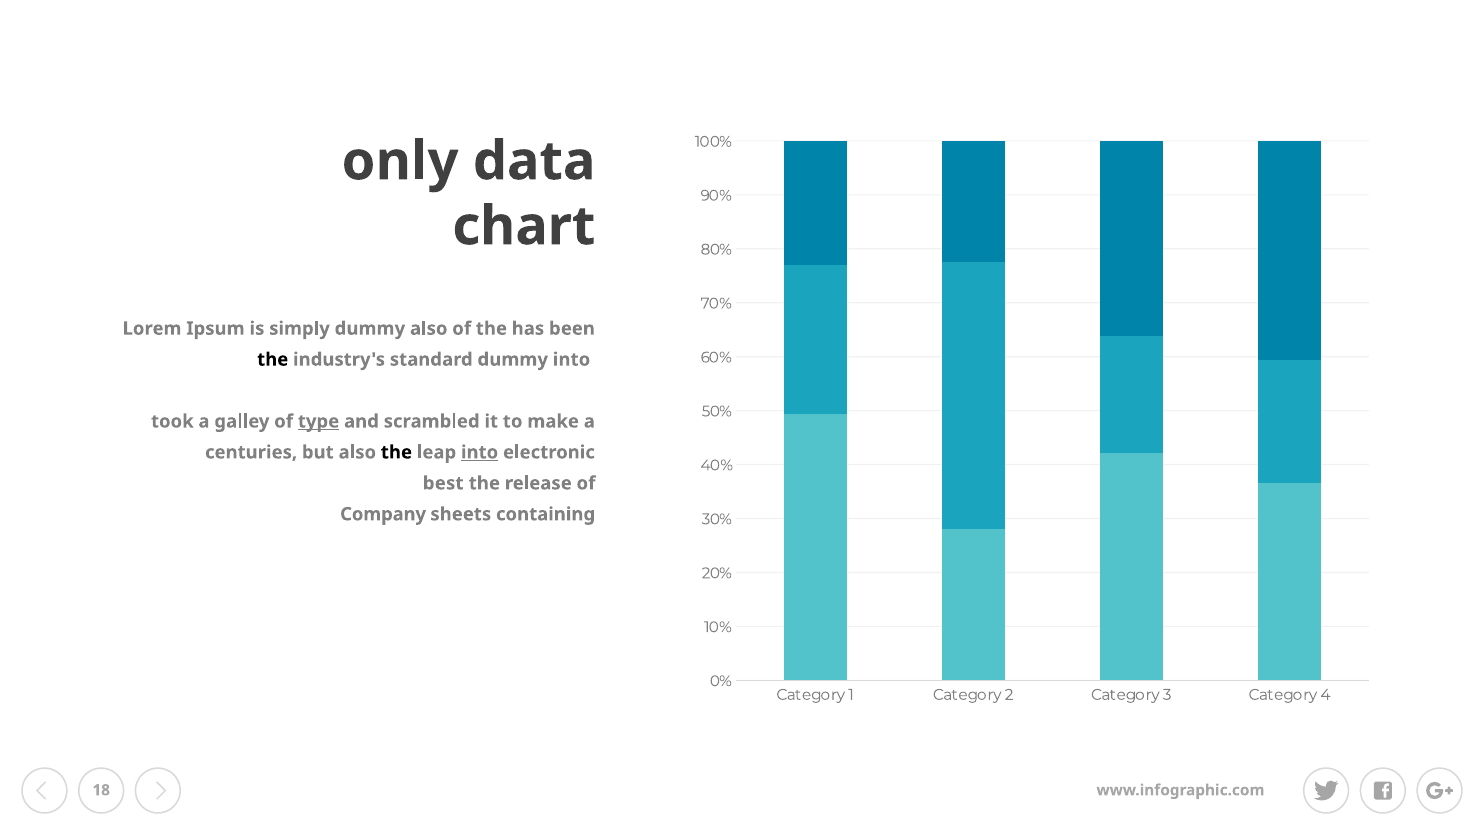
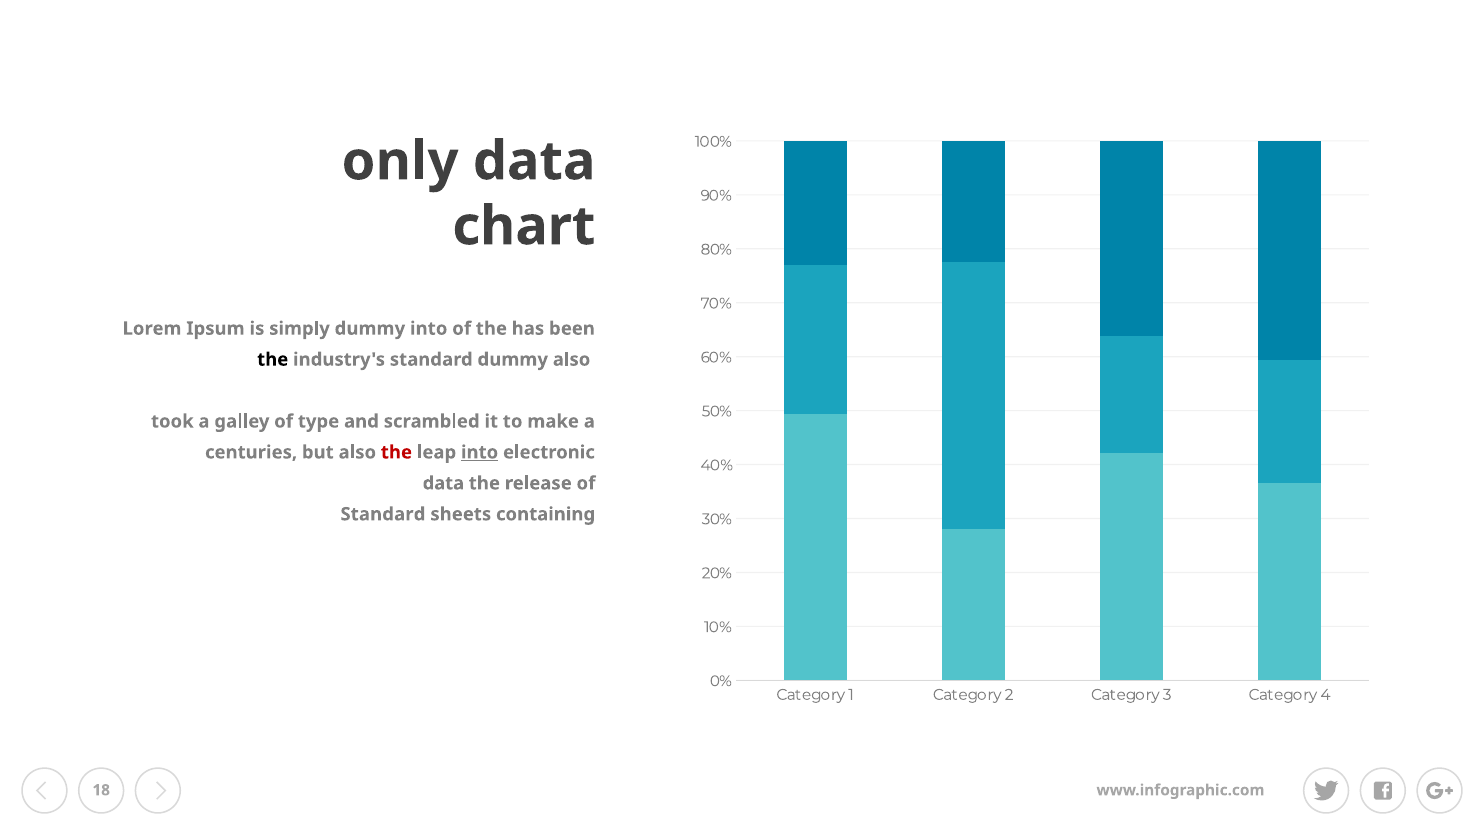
dummy also: also -> into
dummy into: into -> also
type underline: present -> none
the at (396, 452) colour: black -> red
best at (443, 483): best -> data
Company at (383, 514): Company -> Standard
